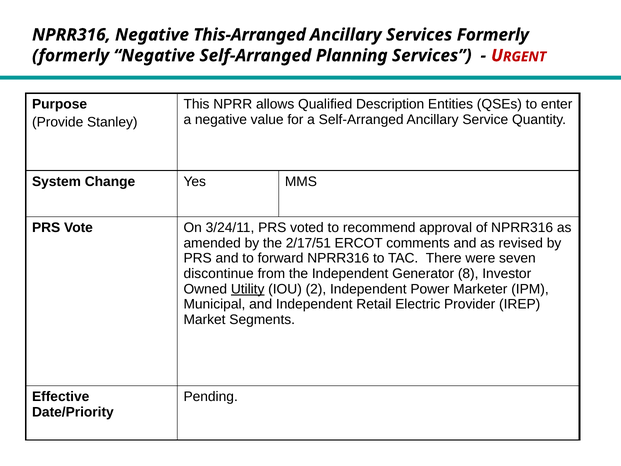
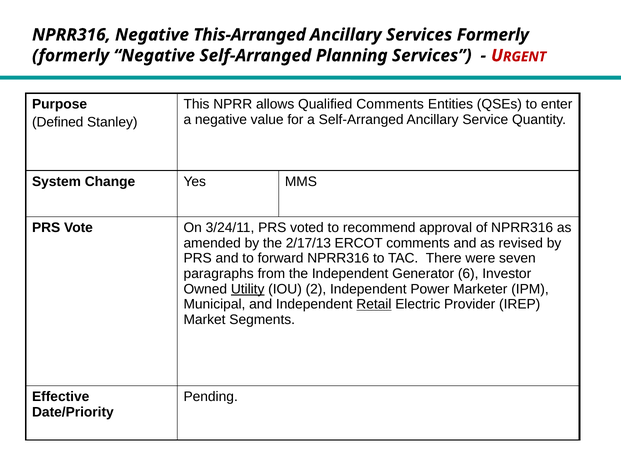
Qualified Description: Description -> Comments
Provide: Provide -> Defined
2/17/51: 2/17/51 -> 2/17/13
discontinue: discontinue -> paragraphs
8: 8 -> 6
Retail underline: none -> present
